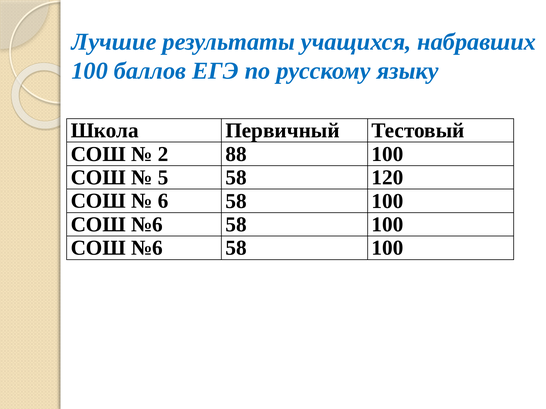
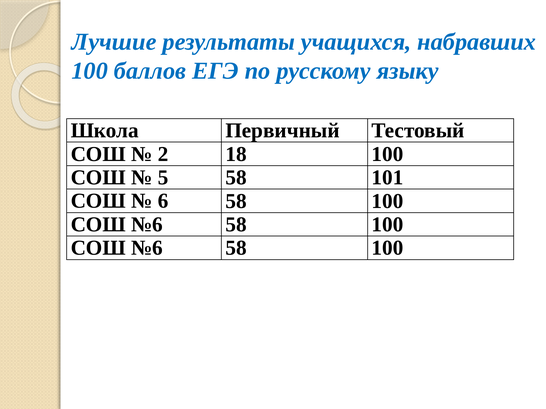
88: 88 -> 18
120: 120 -> 101
